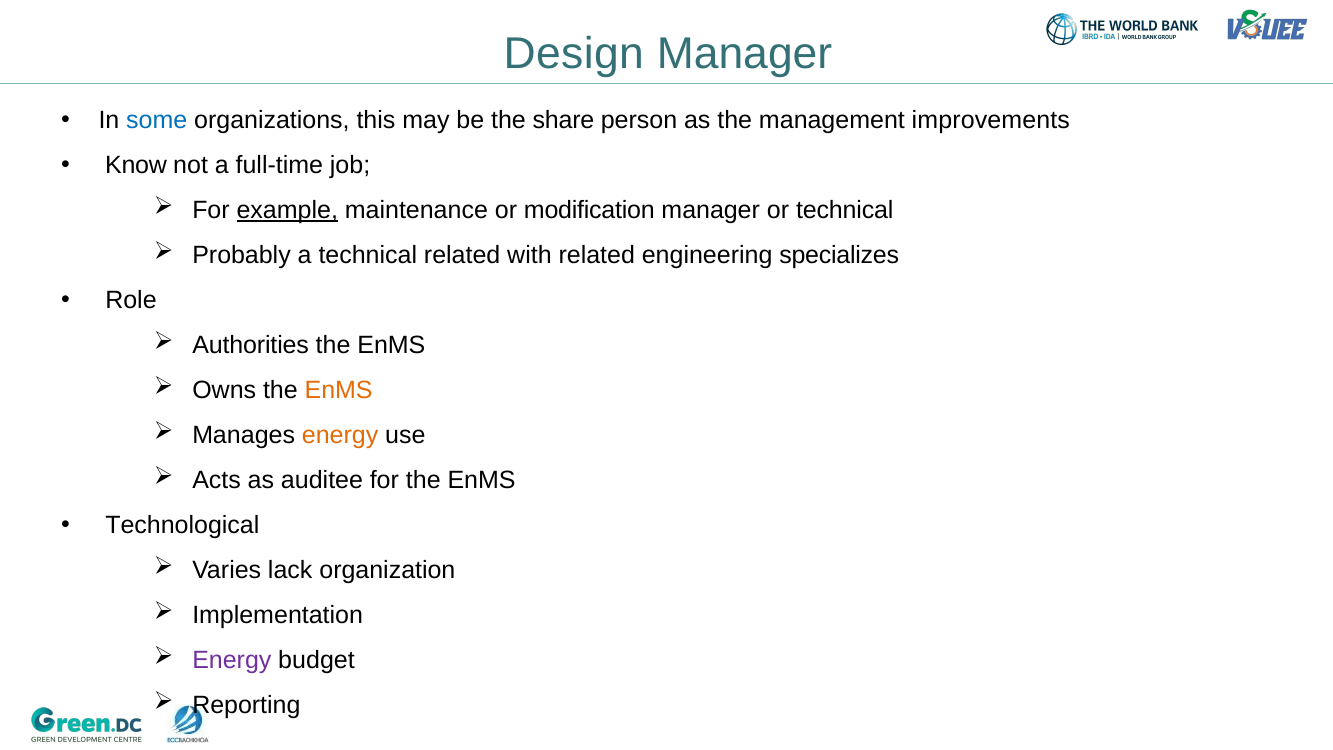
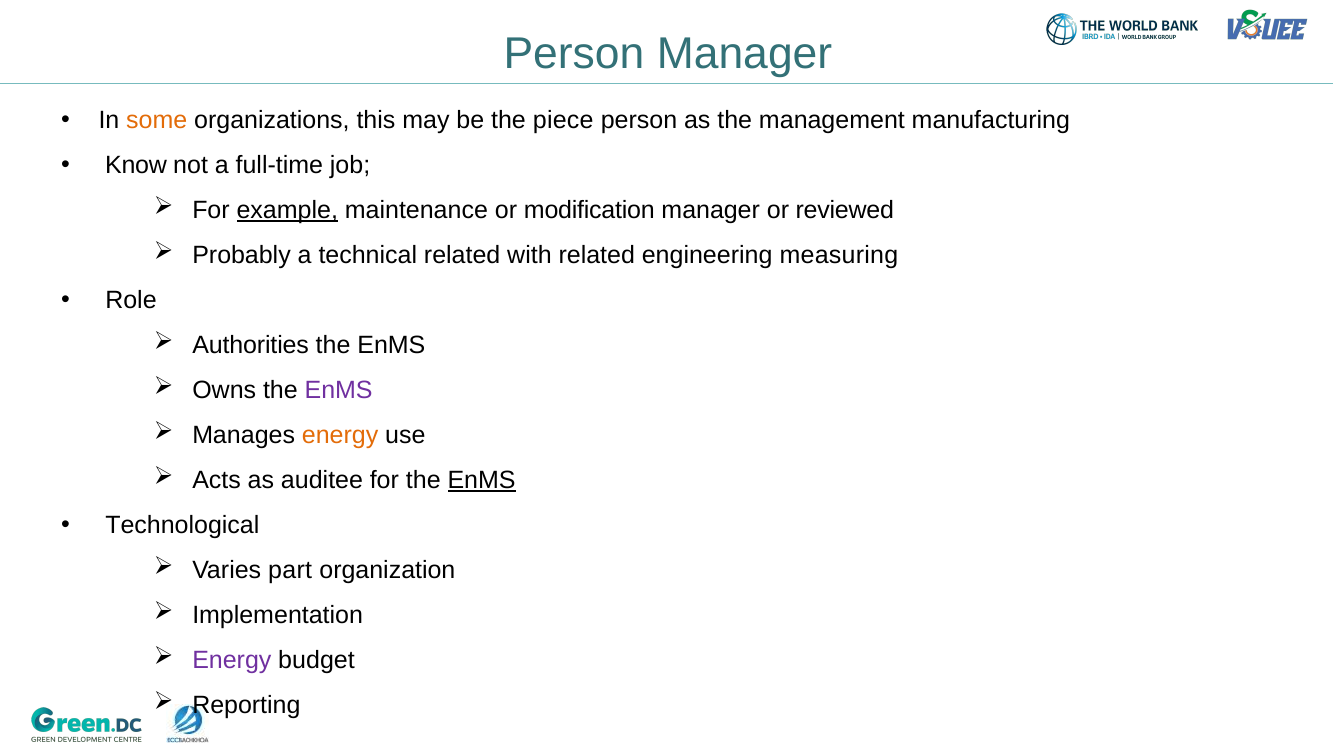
Design at (574, 54): Design -> Person
some colour: blue -> orange
share: share -> piece
improvements: improvements -> manufacturing
or technical: technical -> reviewed
specializes: specializes -> measuring
EnMS at (339, 390) colour: orange -> purple
EnMS at (482, 480) underline: none -> present
lack: lack -> part
